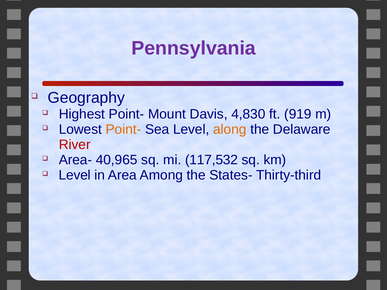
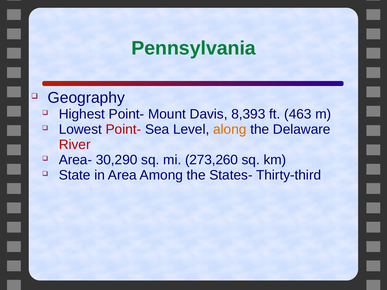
Pennsylvania colour: purple -> green
4,830: 4,830 -> 8,393
919: 919 -> 463
Point- at (123, 129) colour: orange -> red
40,965: 40,965 -> 30,290
117,532: 117,532 -> 273,260
Level at (75, 175): Level -> State
